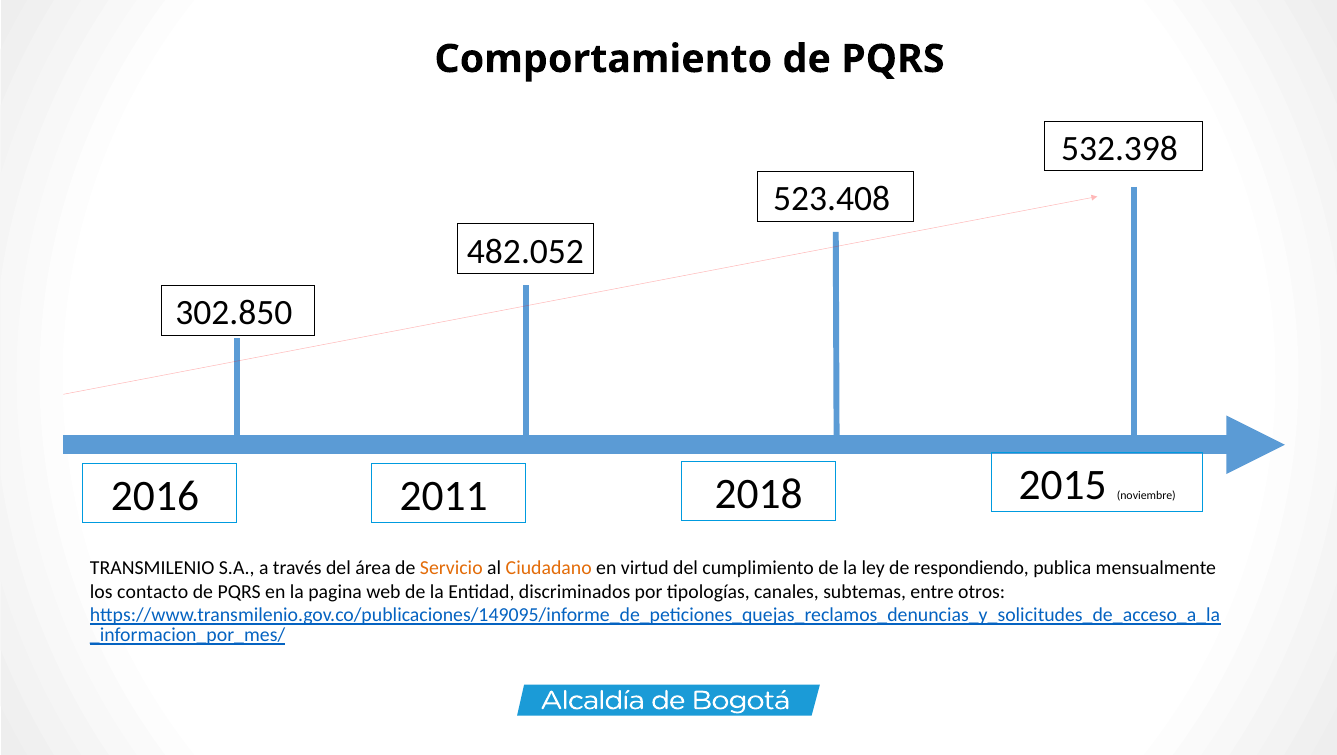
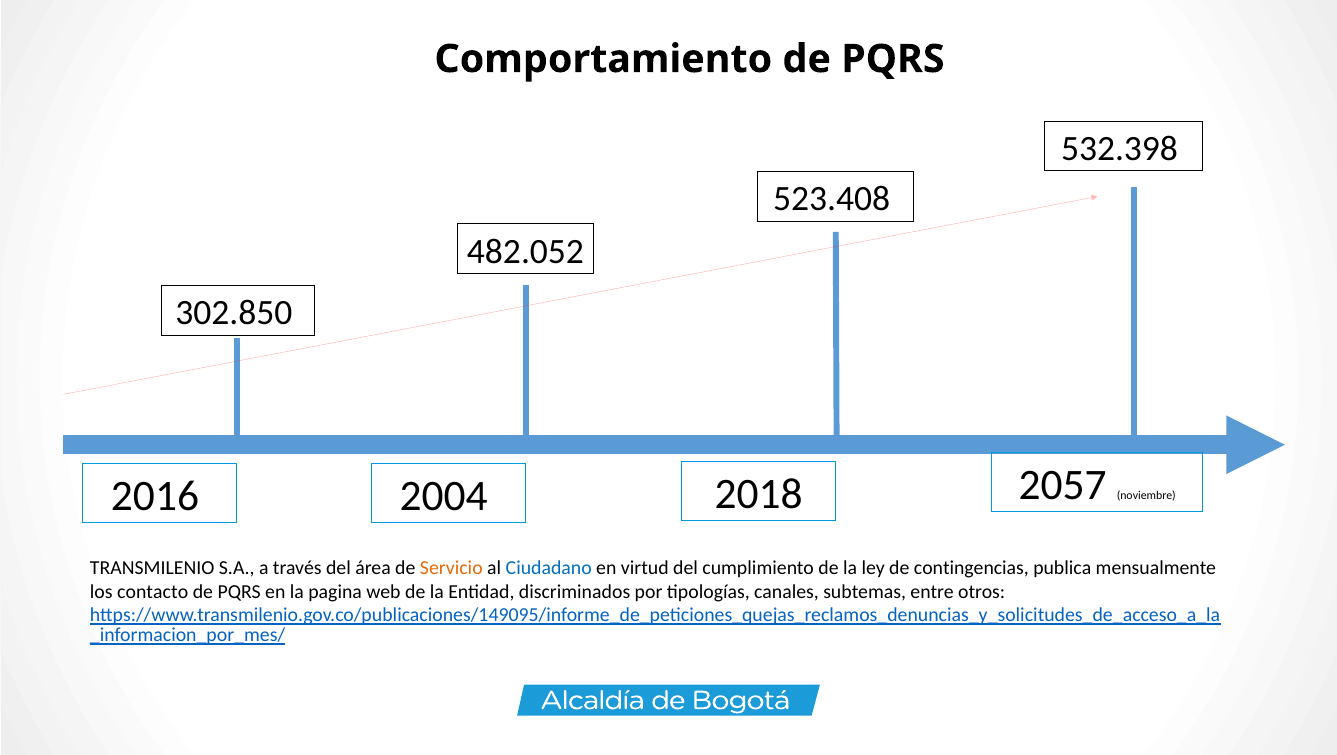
2011: 2011 -> 2004
2015: 2015 -> 2057
Ciudadano colour: orange -> blue
respondiendo: respondiendo -> contingencias
